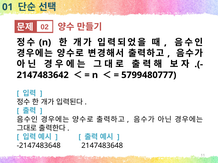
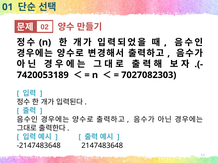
2147483642: 2147483642 -> 7420053189
5799480777: 5799480777 -> 7027082303
